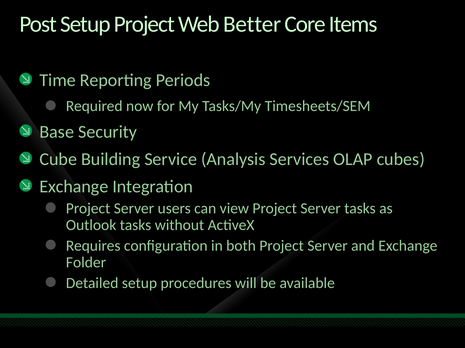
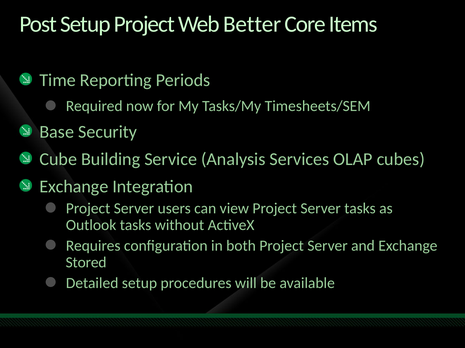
Folder: Folder -> Stored
